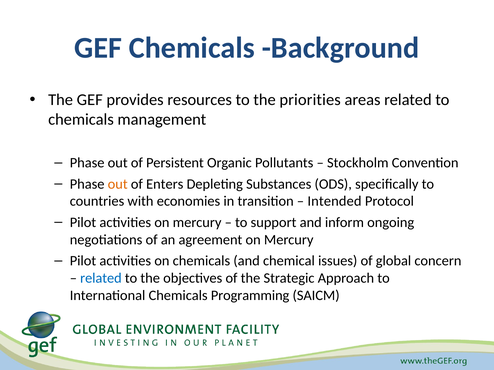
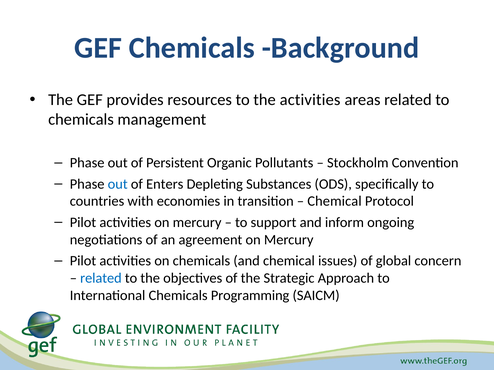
the priorities: priorities -> activities
out at (118, 184) colour: orange -> blue
Intended at (334, 202): Intended -> Chemical
